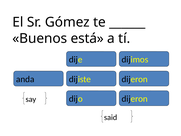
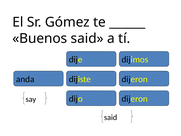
Buenos está: está -> said
